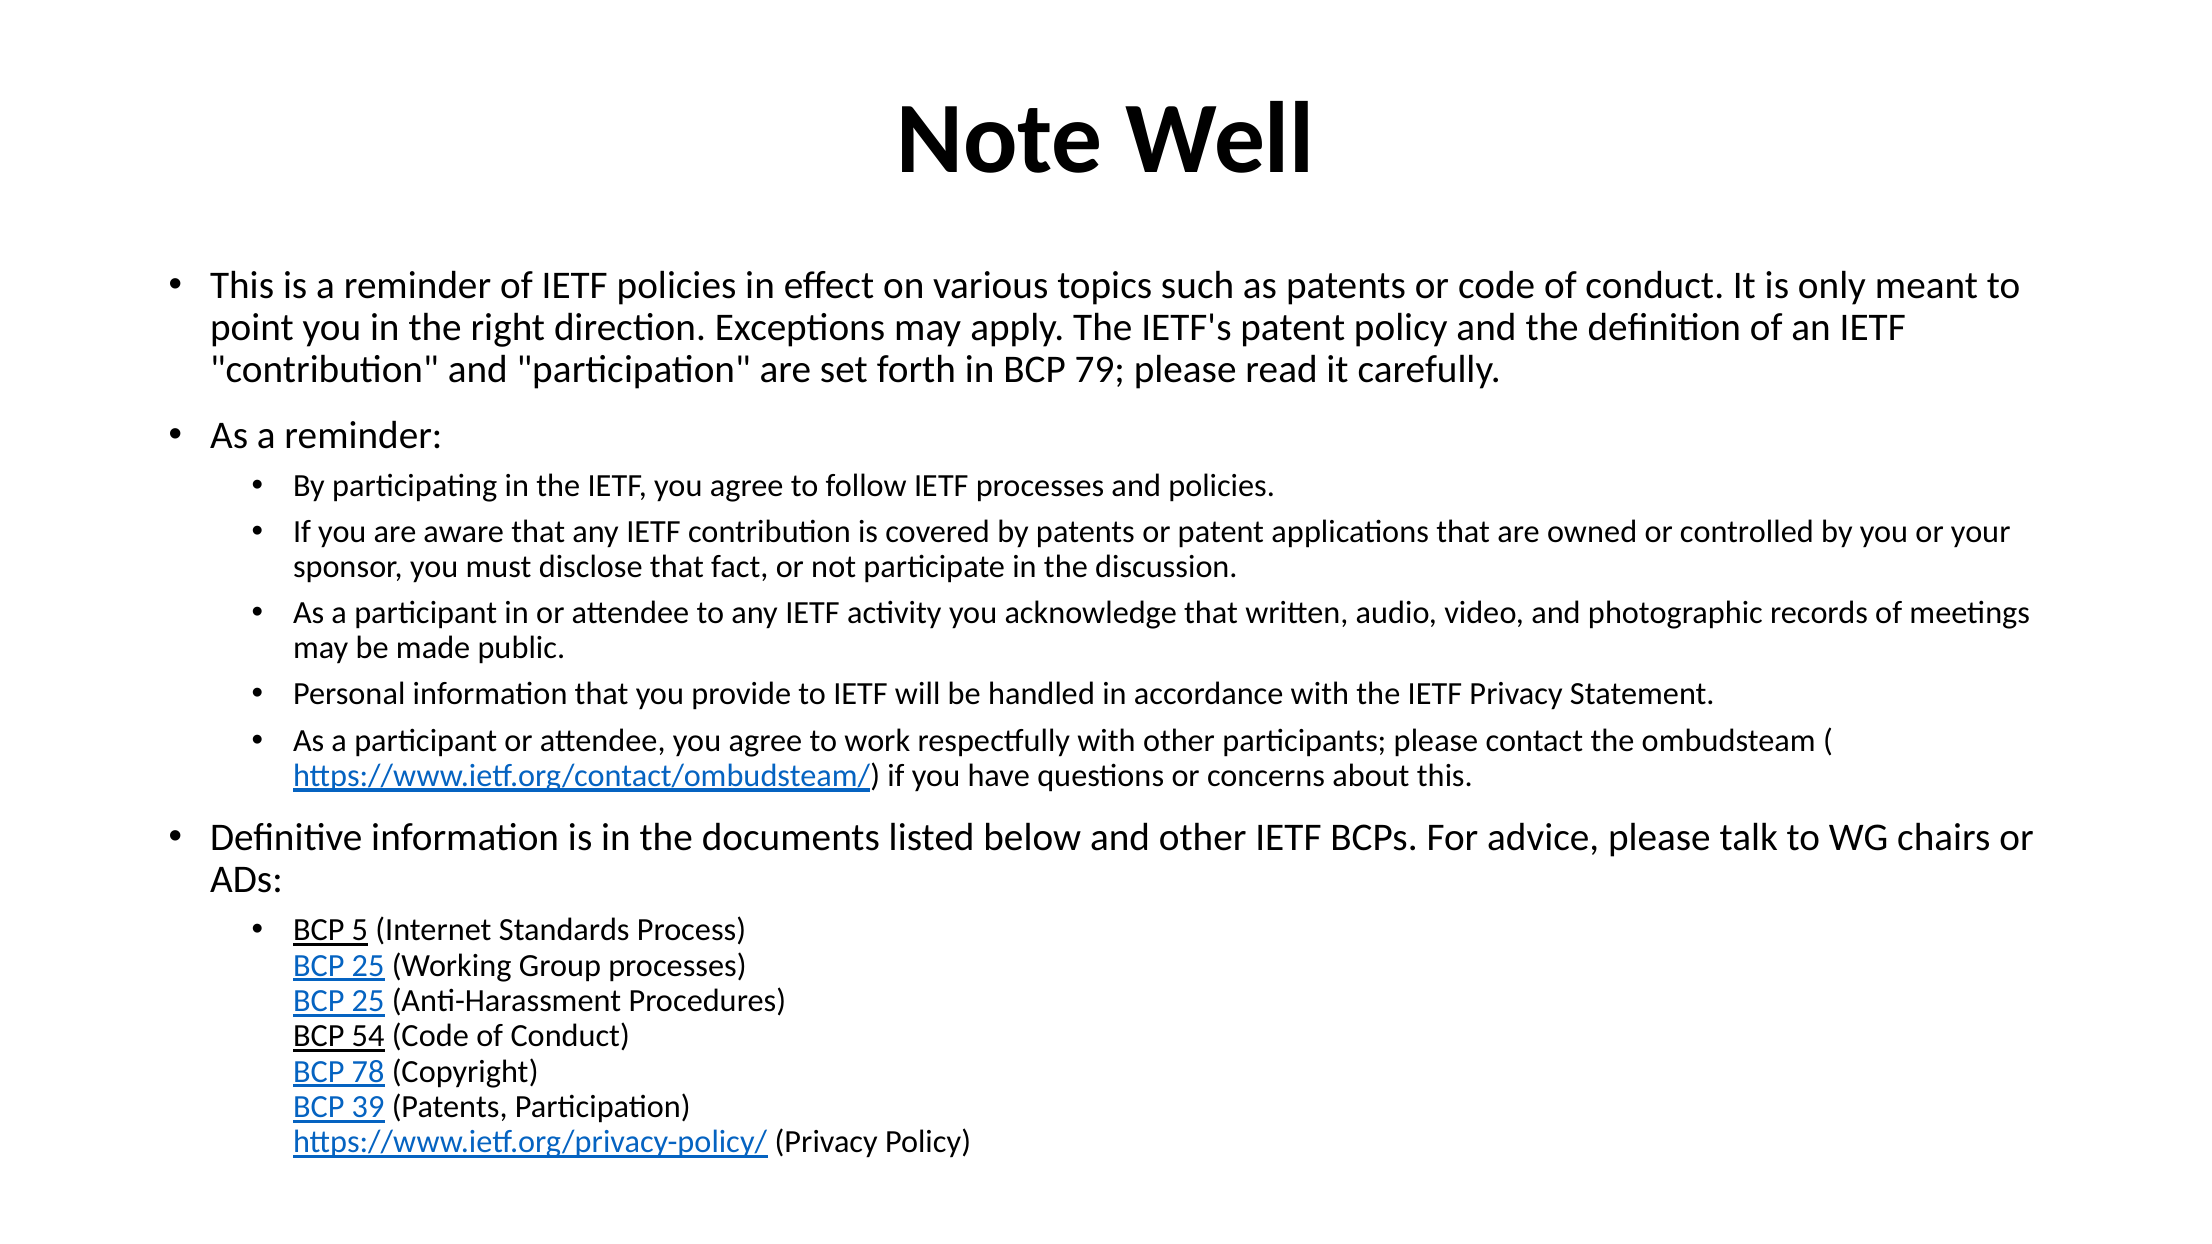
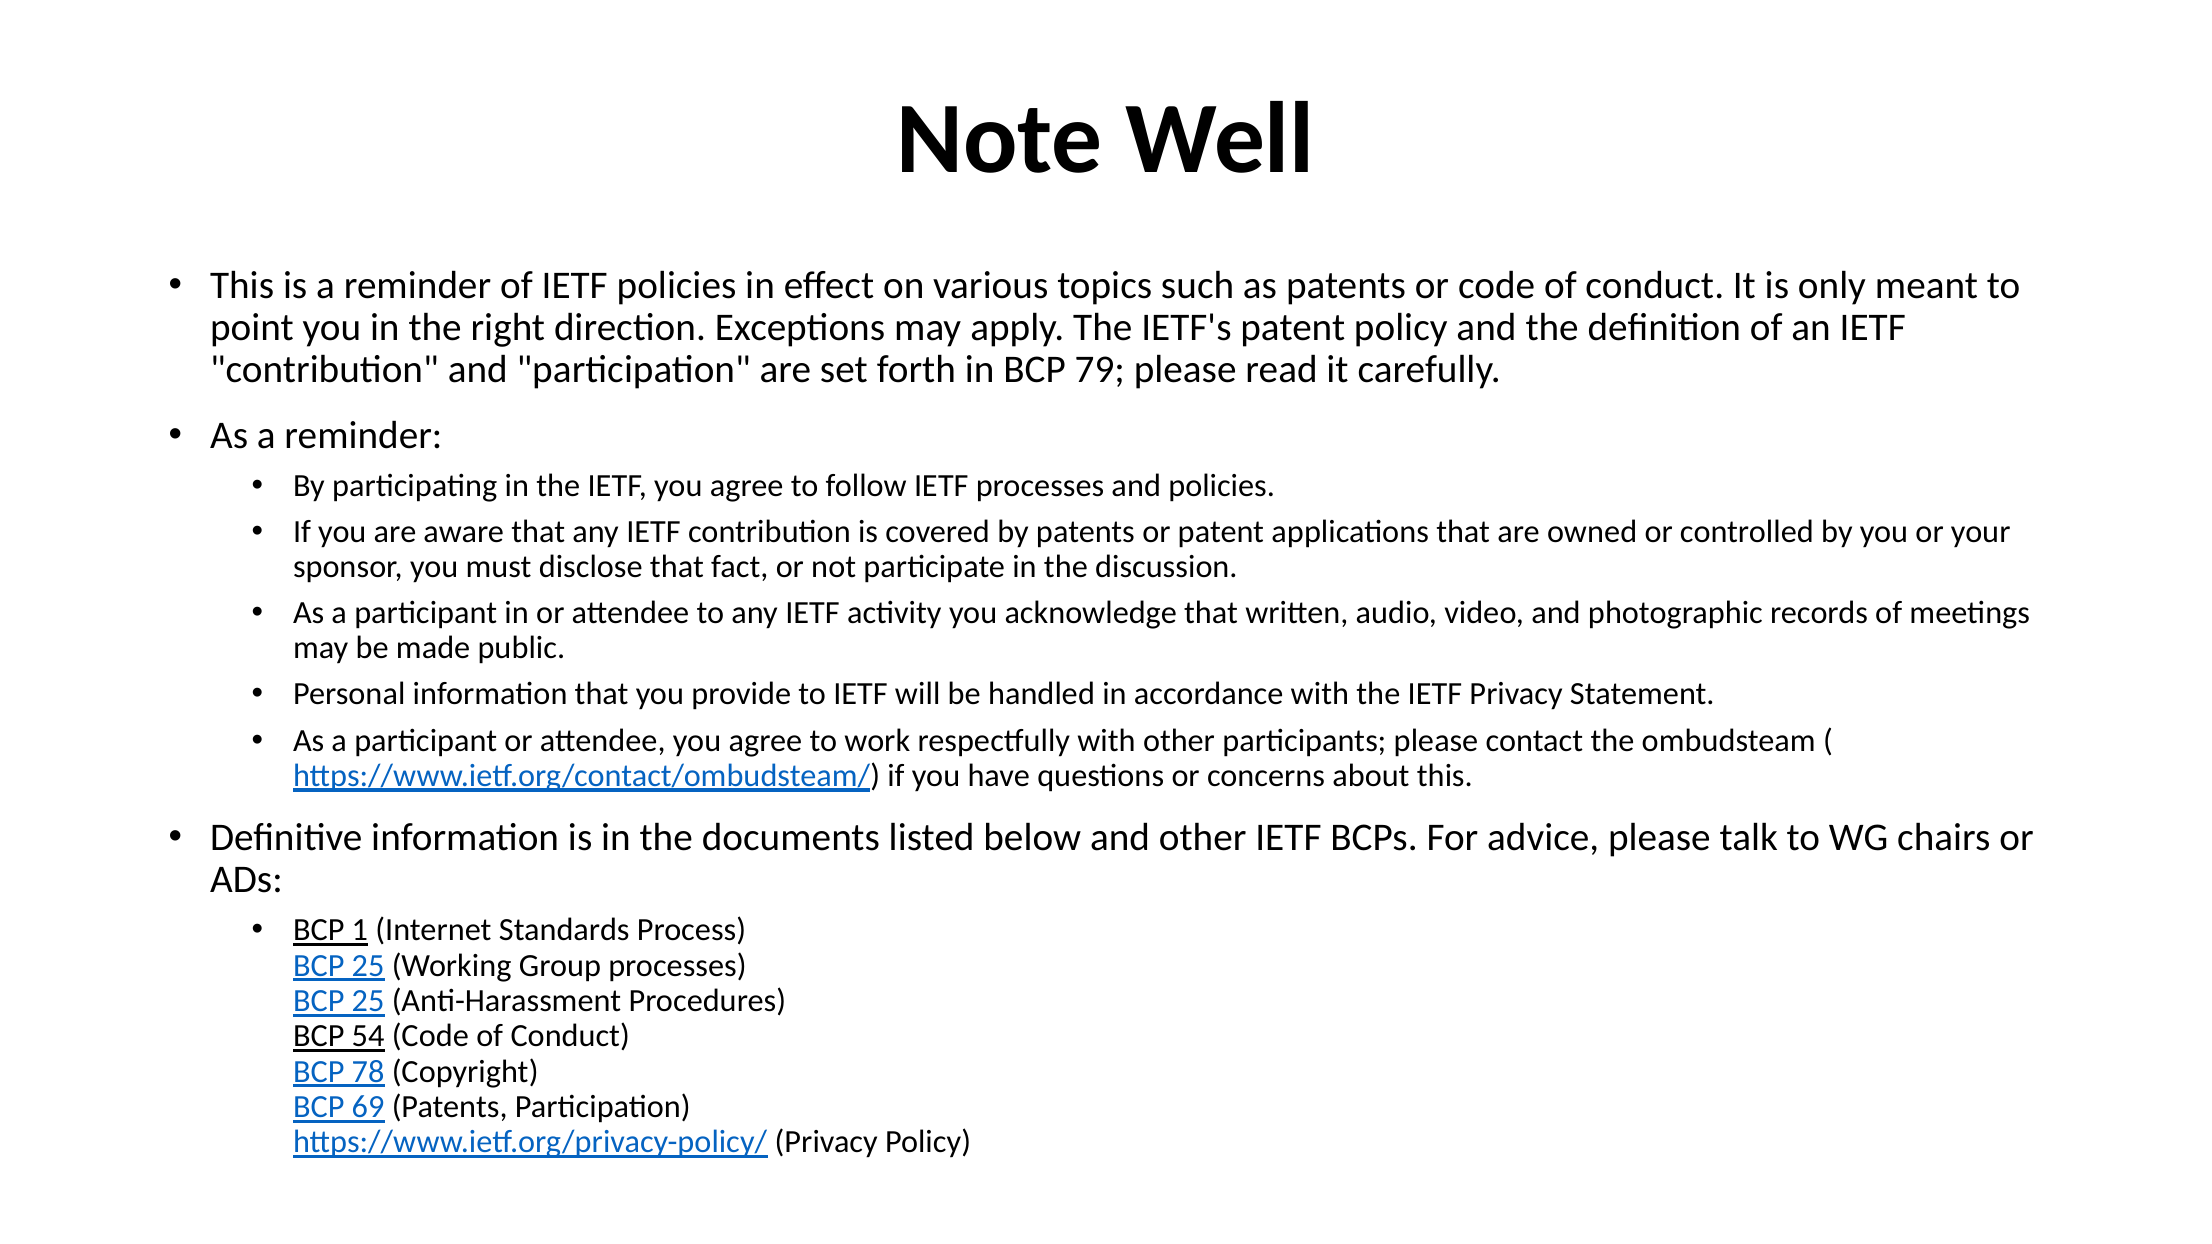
5: 5 -> 1
39: 39 -> 69
